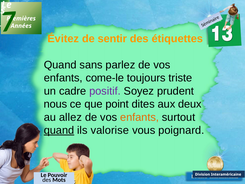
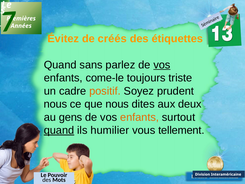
sentir: sentir -> créés
vos at (162, 65) underline: none -> present
positif colour: purple -> orange
que point: point -> nous
allez: allez -> gens
valorise: valorise -> humilier
poignard: poignard -> tellement
